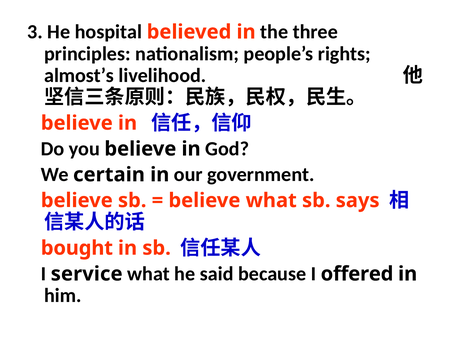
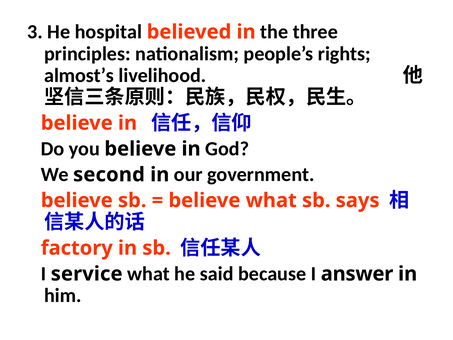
certain: certain -> second
bought: bought -> factory
offered: offered -> answer
